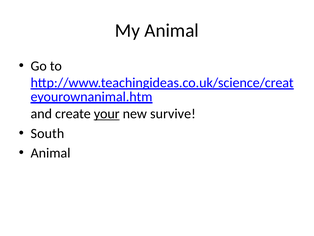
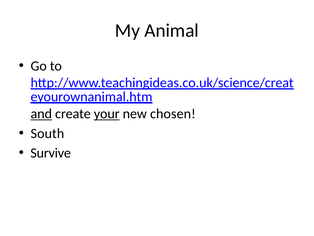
and underline: none -> present
survive: survive -> chosen
Animal at (51, 153): Animal -> Survive
